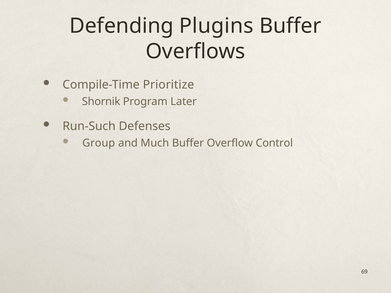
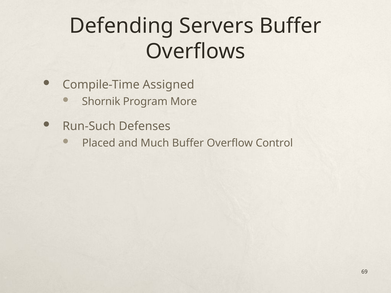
Plugins: Plugins -> Servers
Prioritize: Prioritize -> Assigned
Later: Later -> More
Group: Group -> Placed
